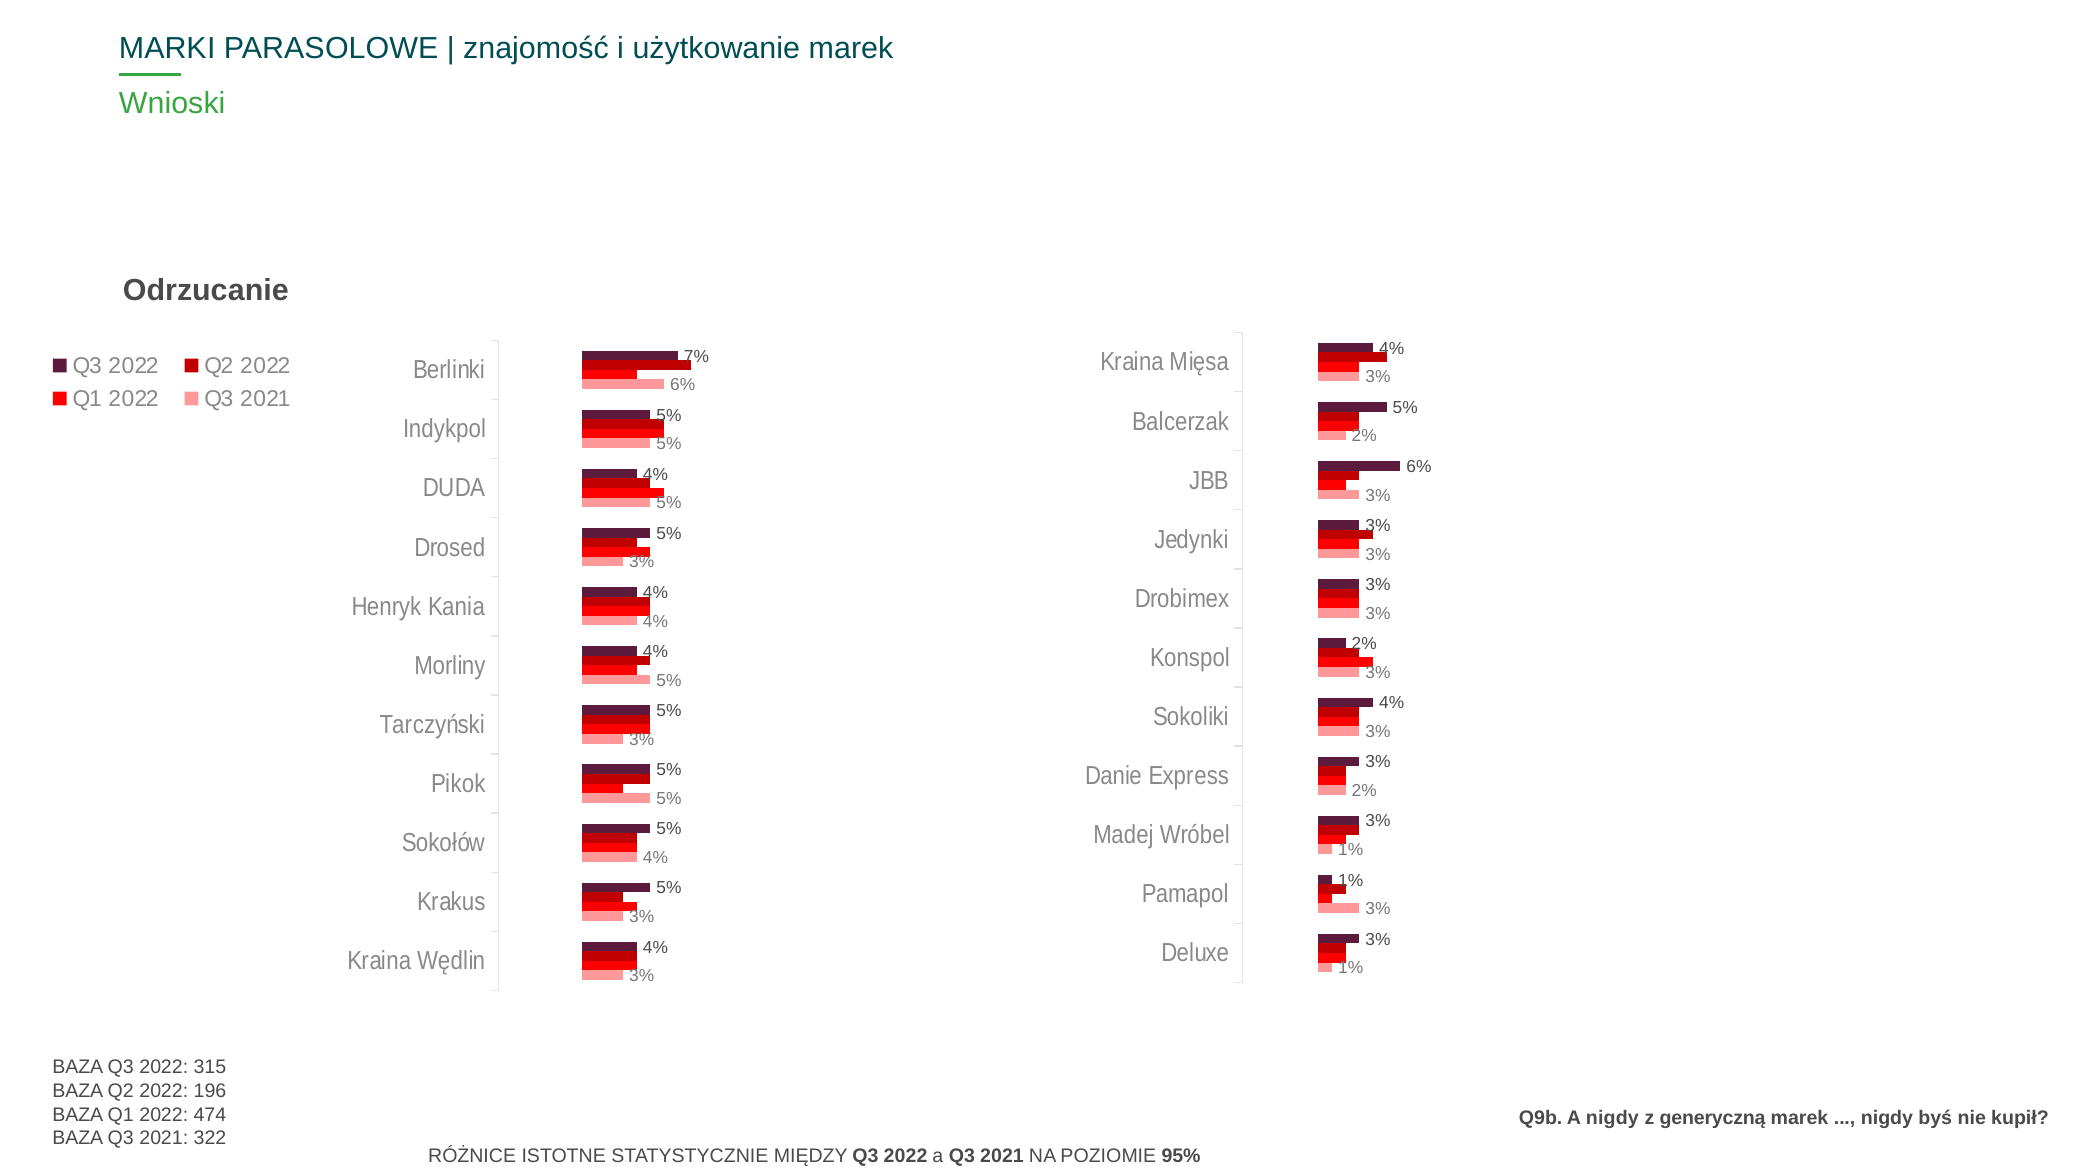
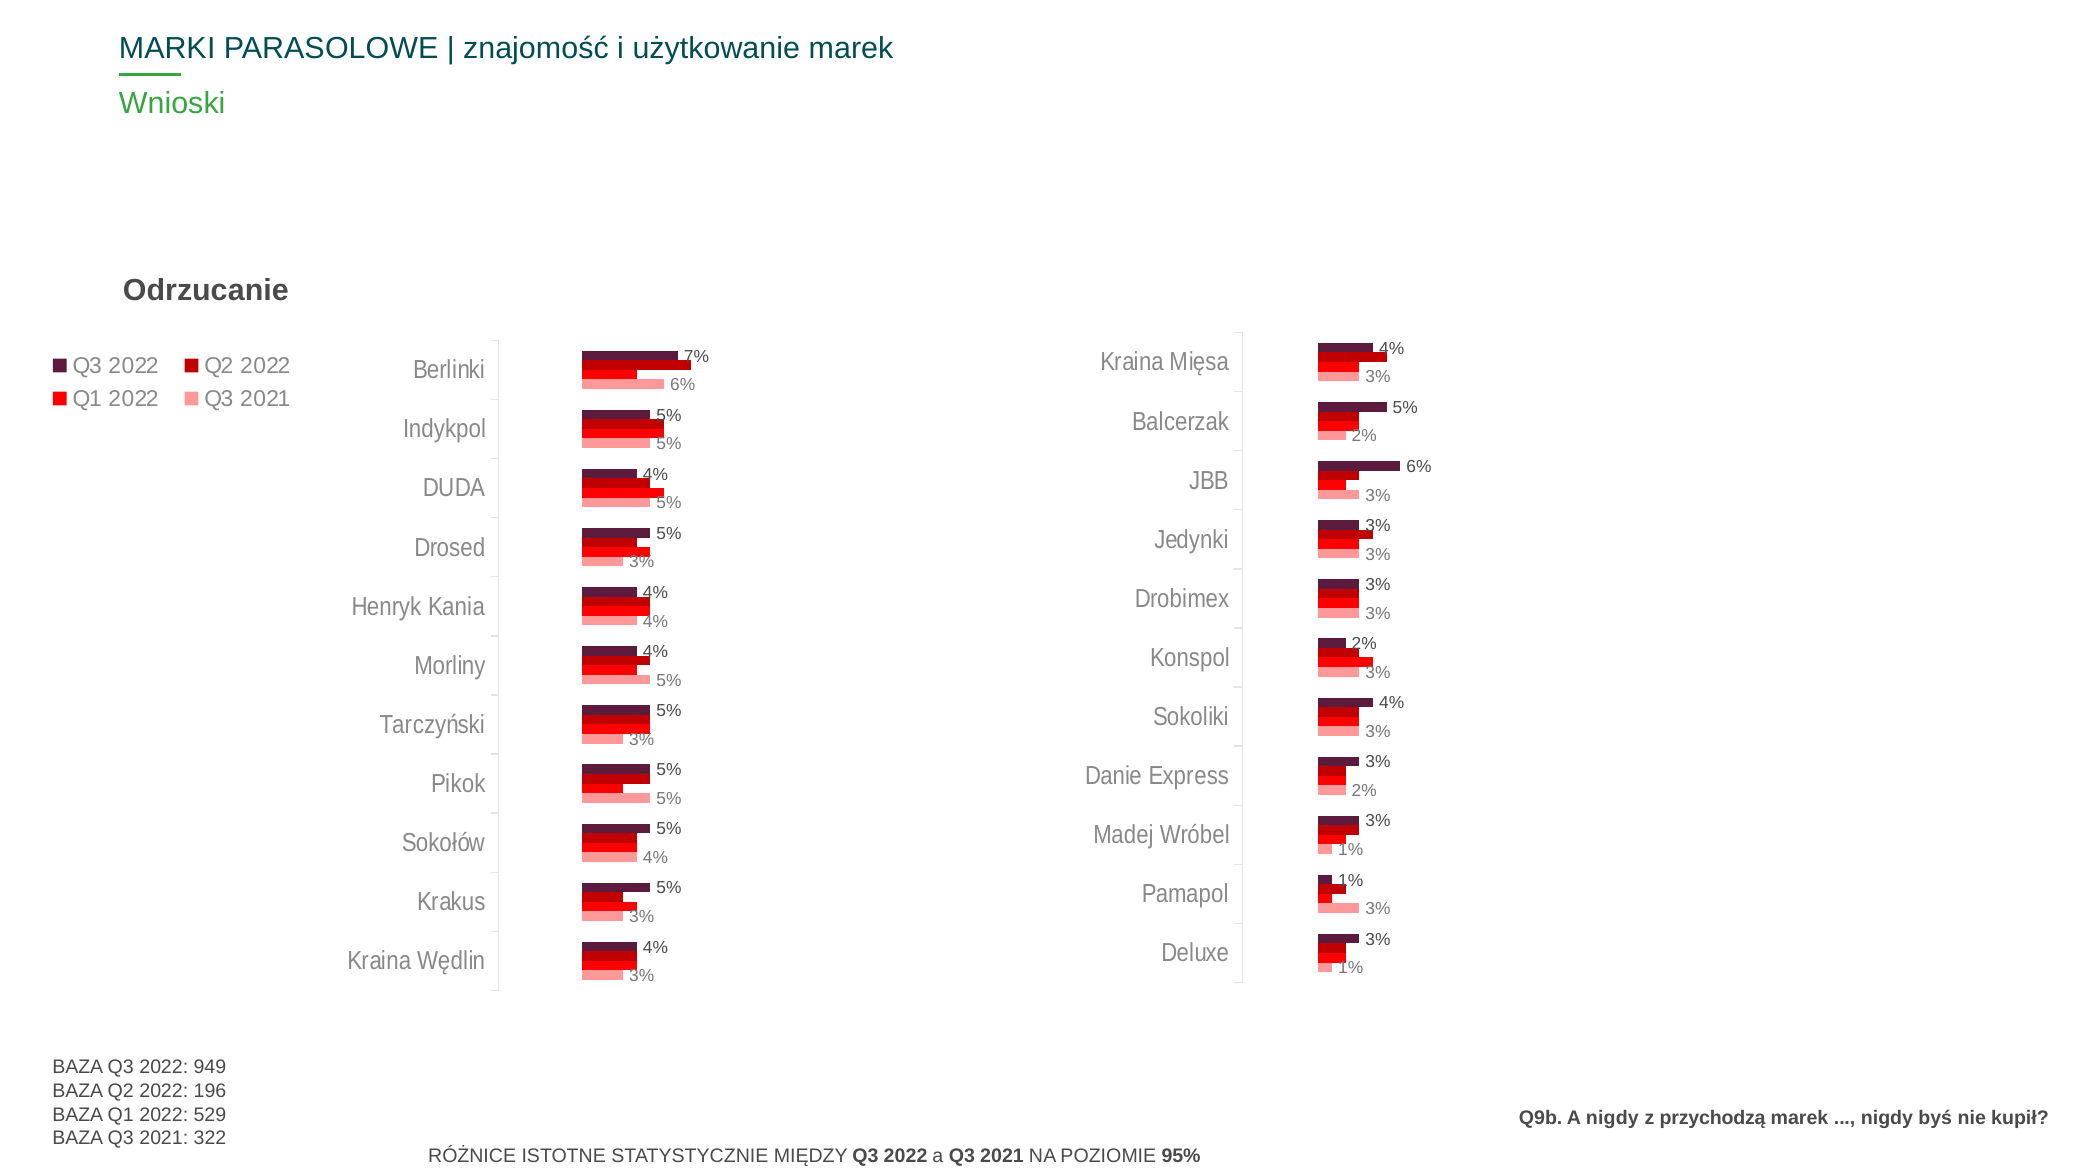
315: 315 -> 949
474: 474 -> 529
generyczną: generyczną -> przychodzą
